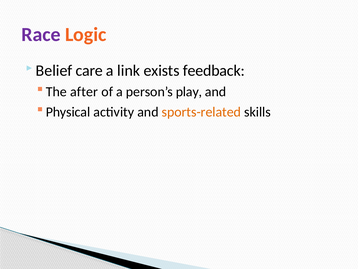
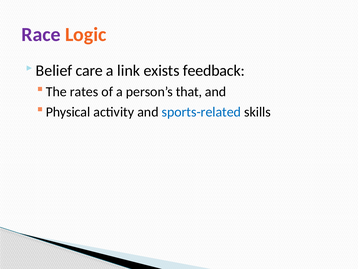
after: after -> rates
play: play -> that
sports-related colour: orange -> blue
